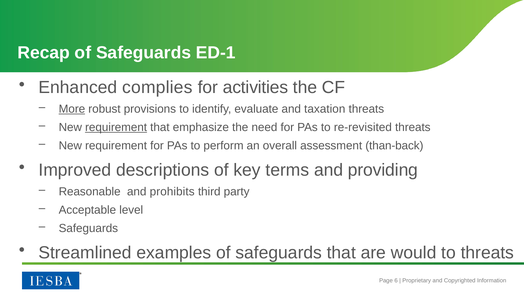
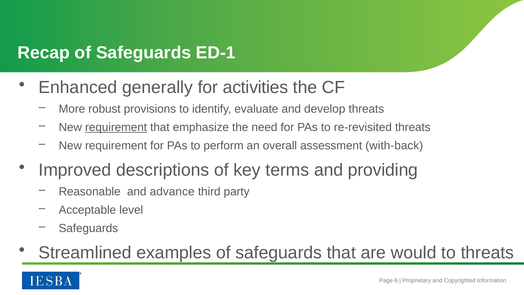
complies: complies -> generally
More underline: present -> none
taxation: taxation -> develop
than-back: than-back -> with-back
prohibits: prohibits -> advance
